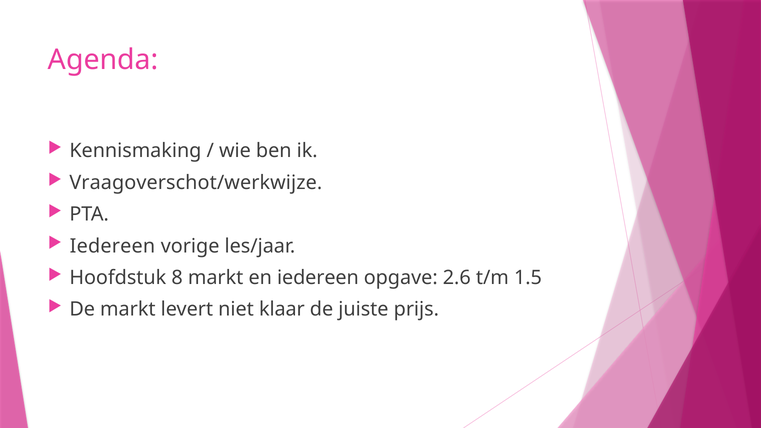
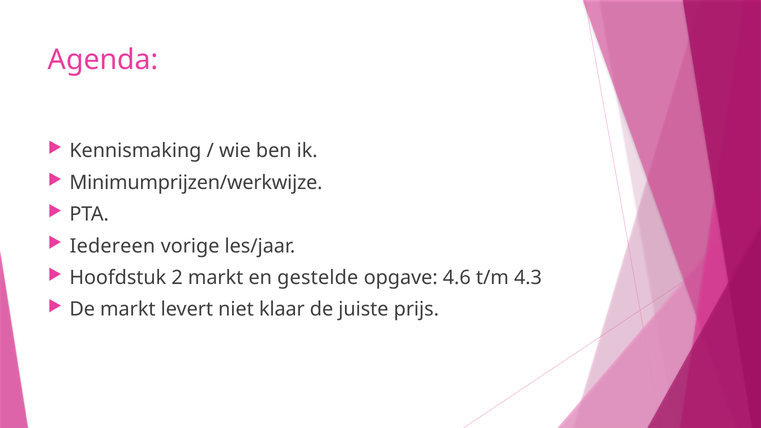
Vraagoverschot/werkwijze: Vraagoverschot/werkwijze -> Minimumprijzen/werkwijze
8: 8 -> 2
en iedereen: iedereen -> gestelde
2.6: 2.6 -> 4.6
1.5: 1.5 -> 4.3
